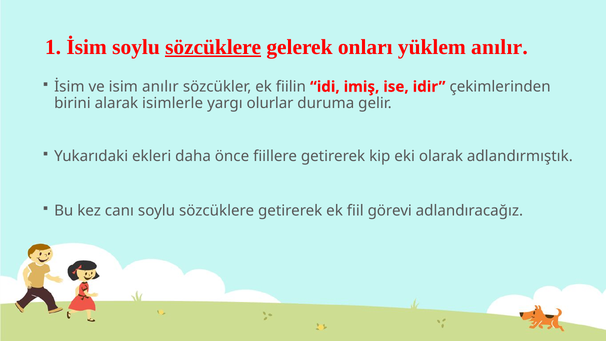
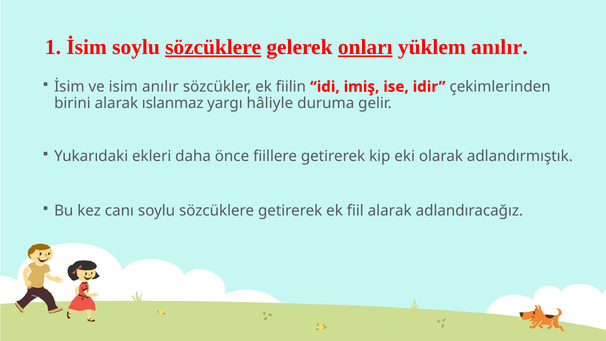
onları underline: none -> present
isimlerle: isimlerle -> ıslanmaz
olurlar: olurlar -> hâliyle
fiil görevi: görevi -> alarak
